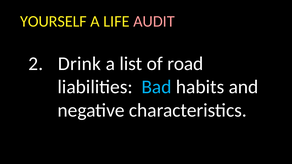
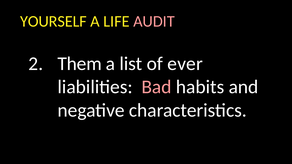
Drink: Drink -> Them
road: road -> ever
Bad colour: light blue -> pink
